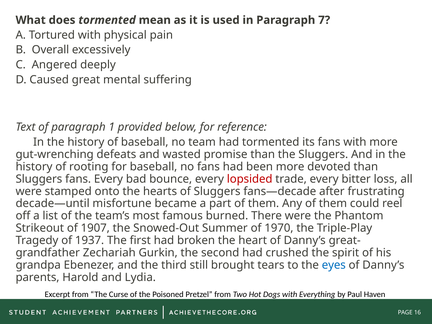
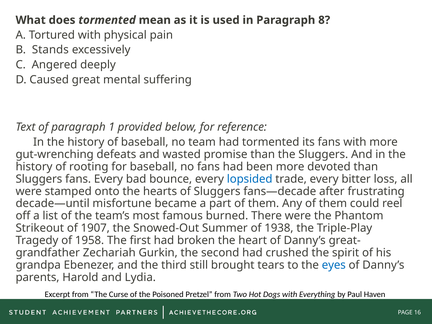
7: 7 -> 8
Overall: Overall -> Stands
lopsided colour: red -> blue
1970: 1970 -> 1938
1937: 1937 -> 1958
